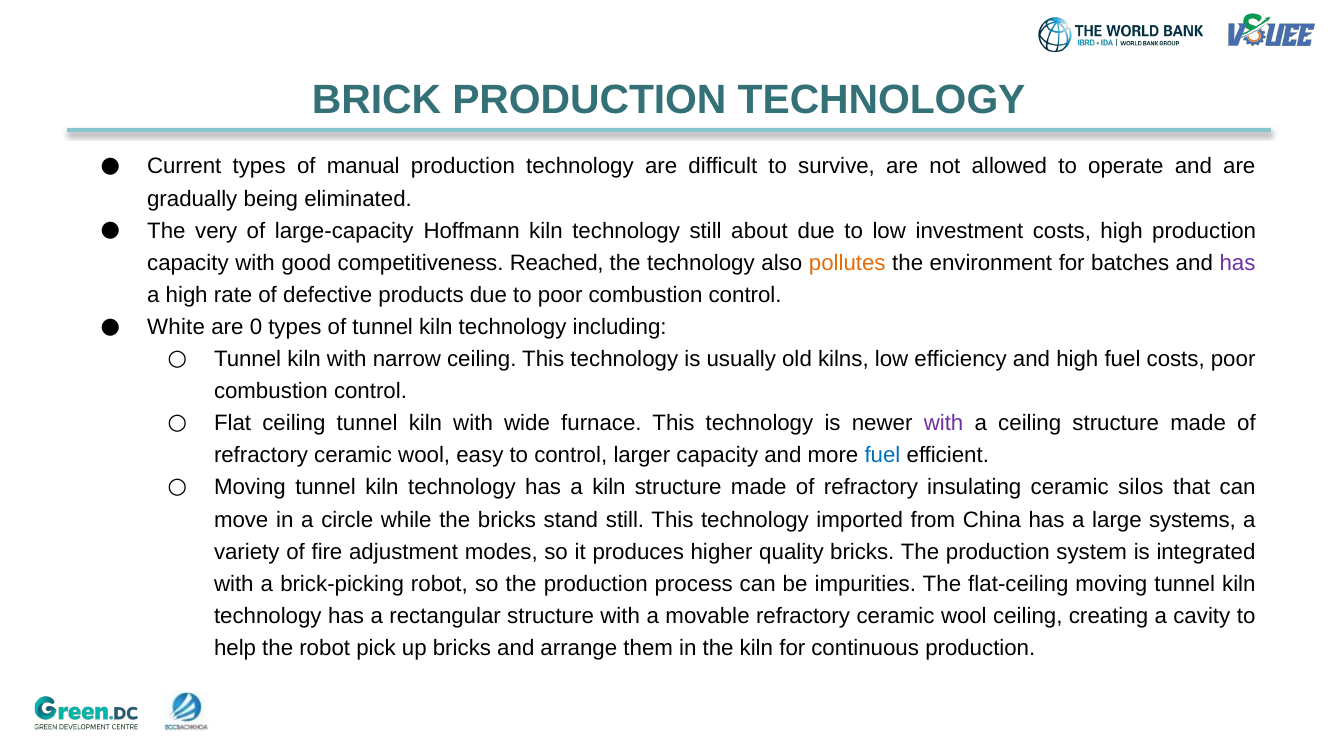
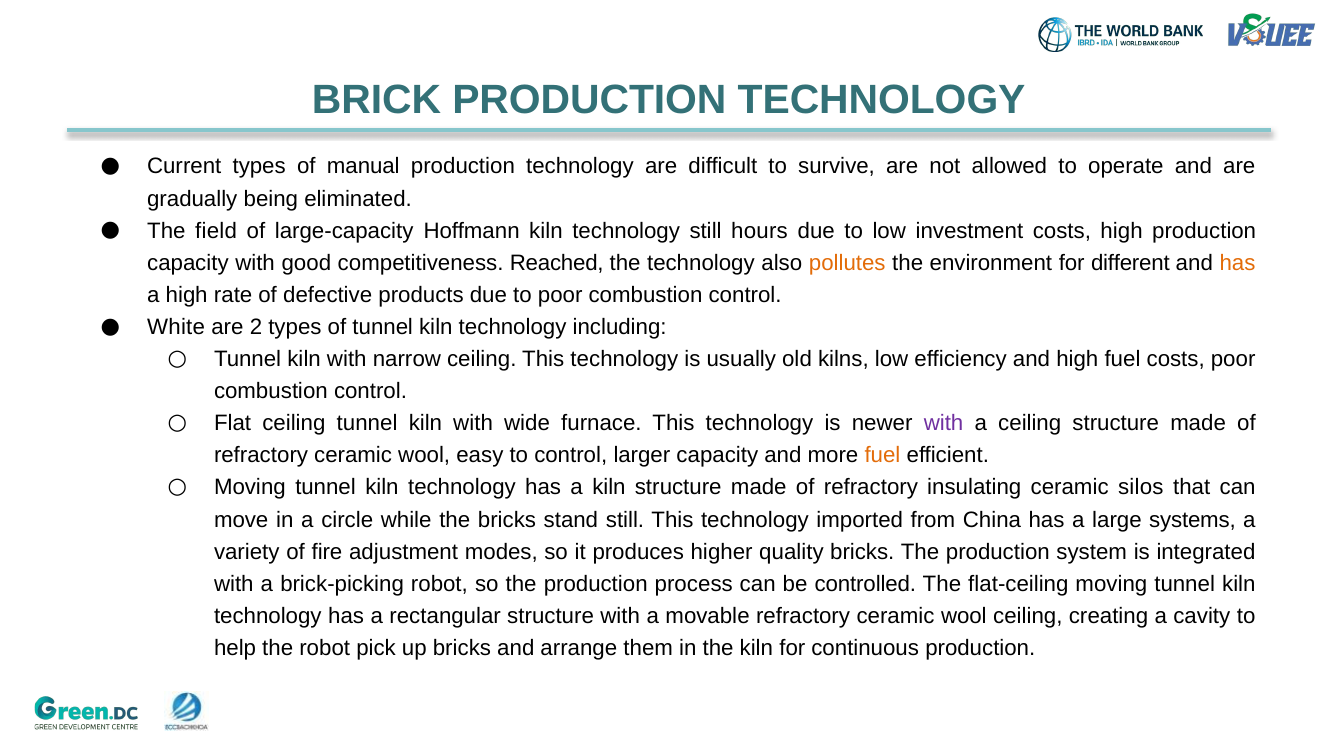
very: very -> field
about: about -> hours
batches: batches -> different
has at (1237, 263) colour: purple -> orange
0: 0 -> 2
fuel at (882, 455) colour: blue -> orange
impurities: impurities -> controlled
